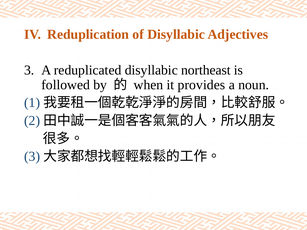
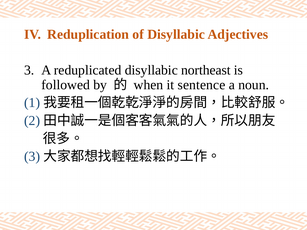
provides: provides -> sentence
